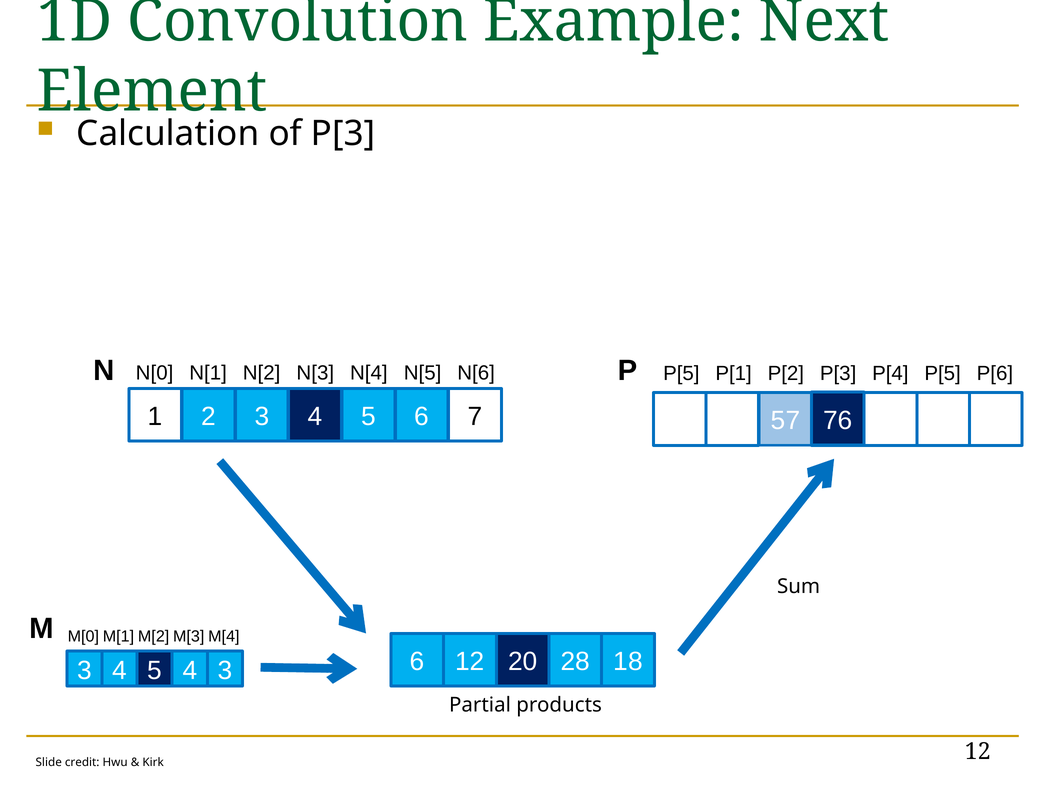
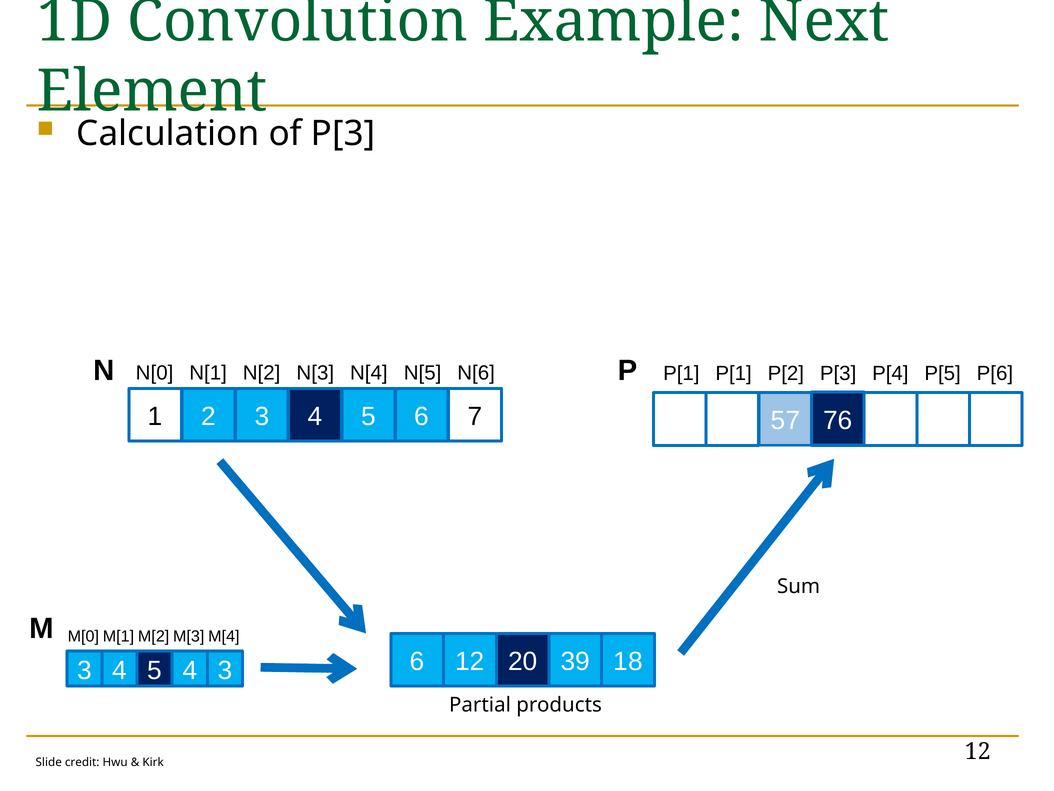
P[5 at (681, 373): P[5 -> P[1
28: 28 -> 39
